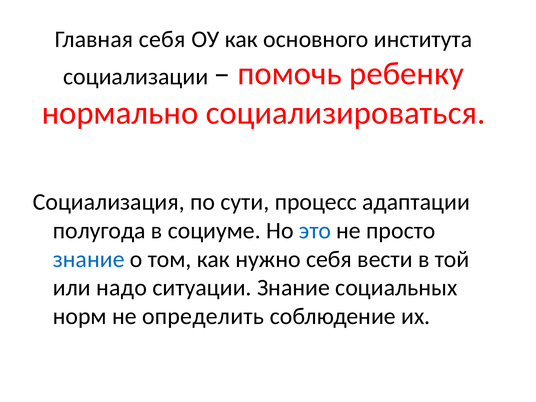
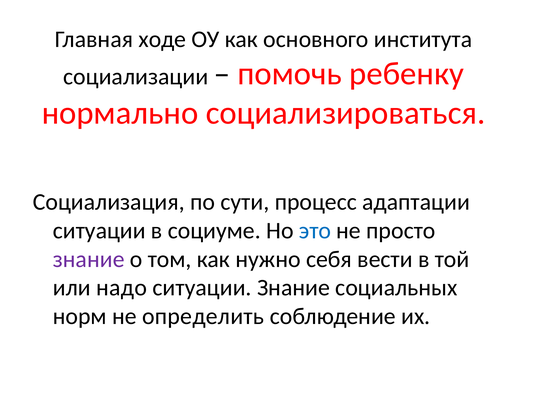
Главная себя: себя -> ходе
полугода at (99, 231): полугода -> ситуации
знание at (89, 259) colour: blue -> purple
